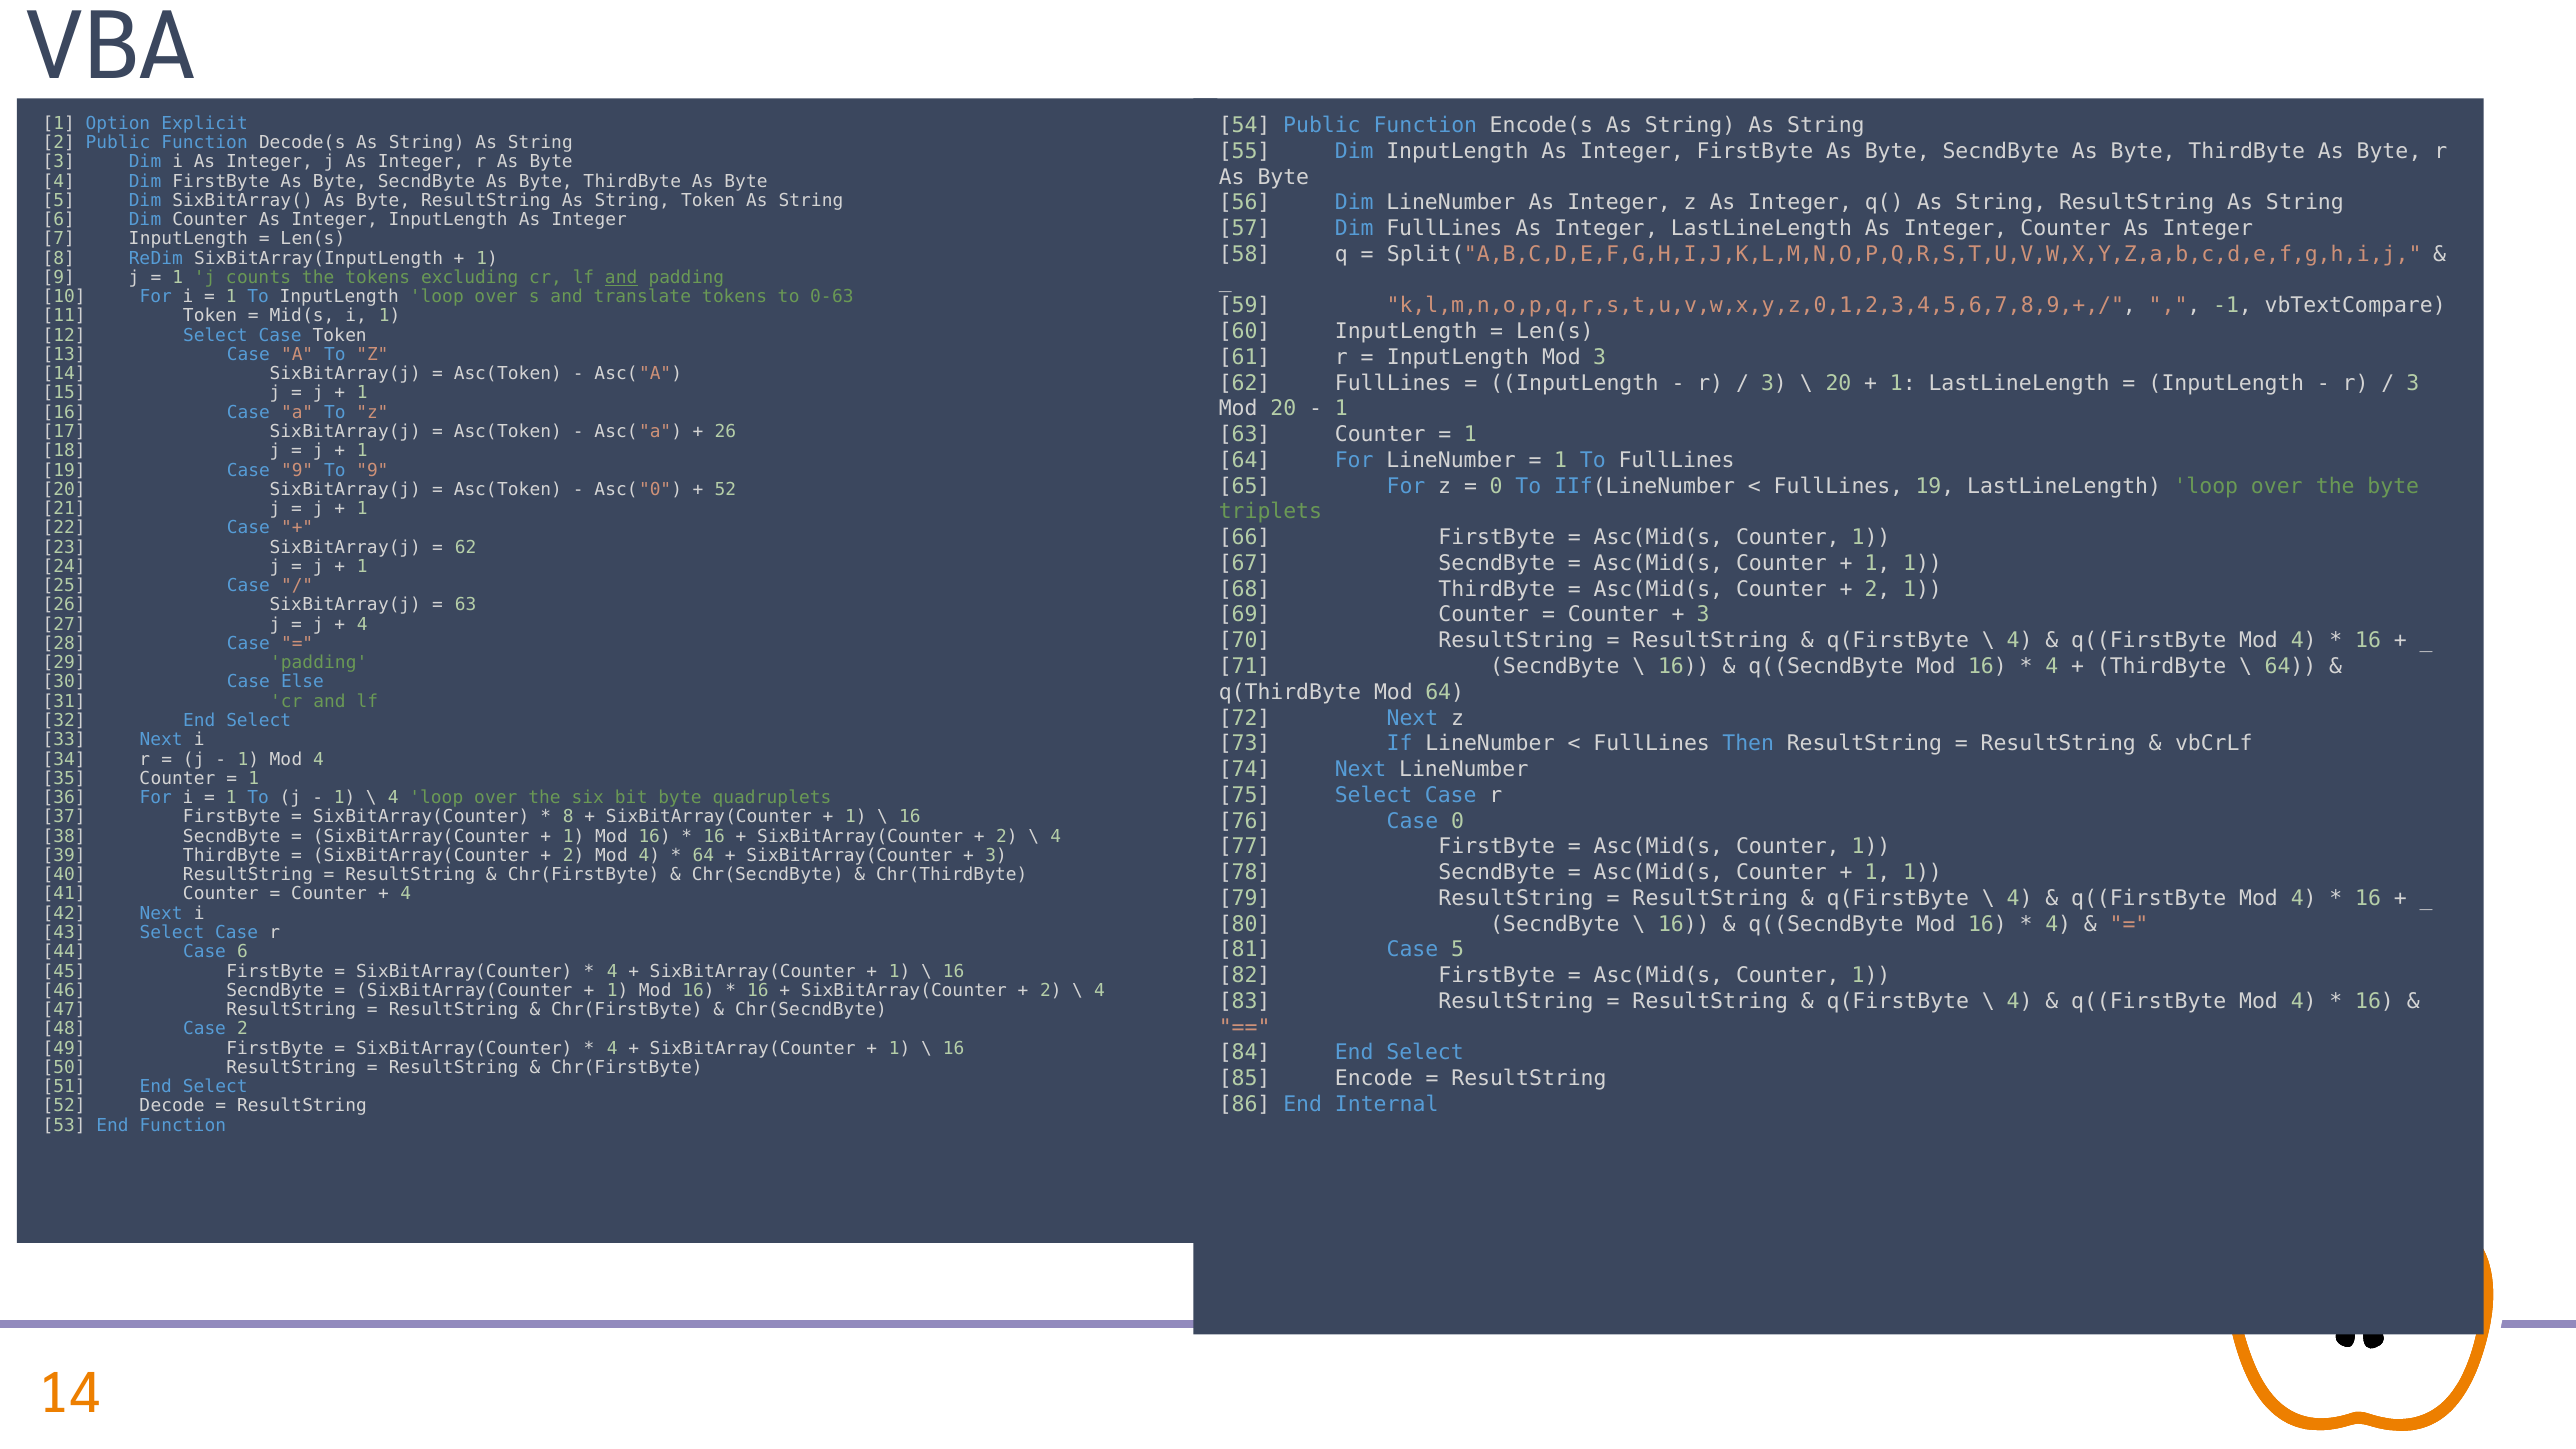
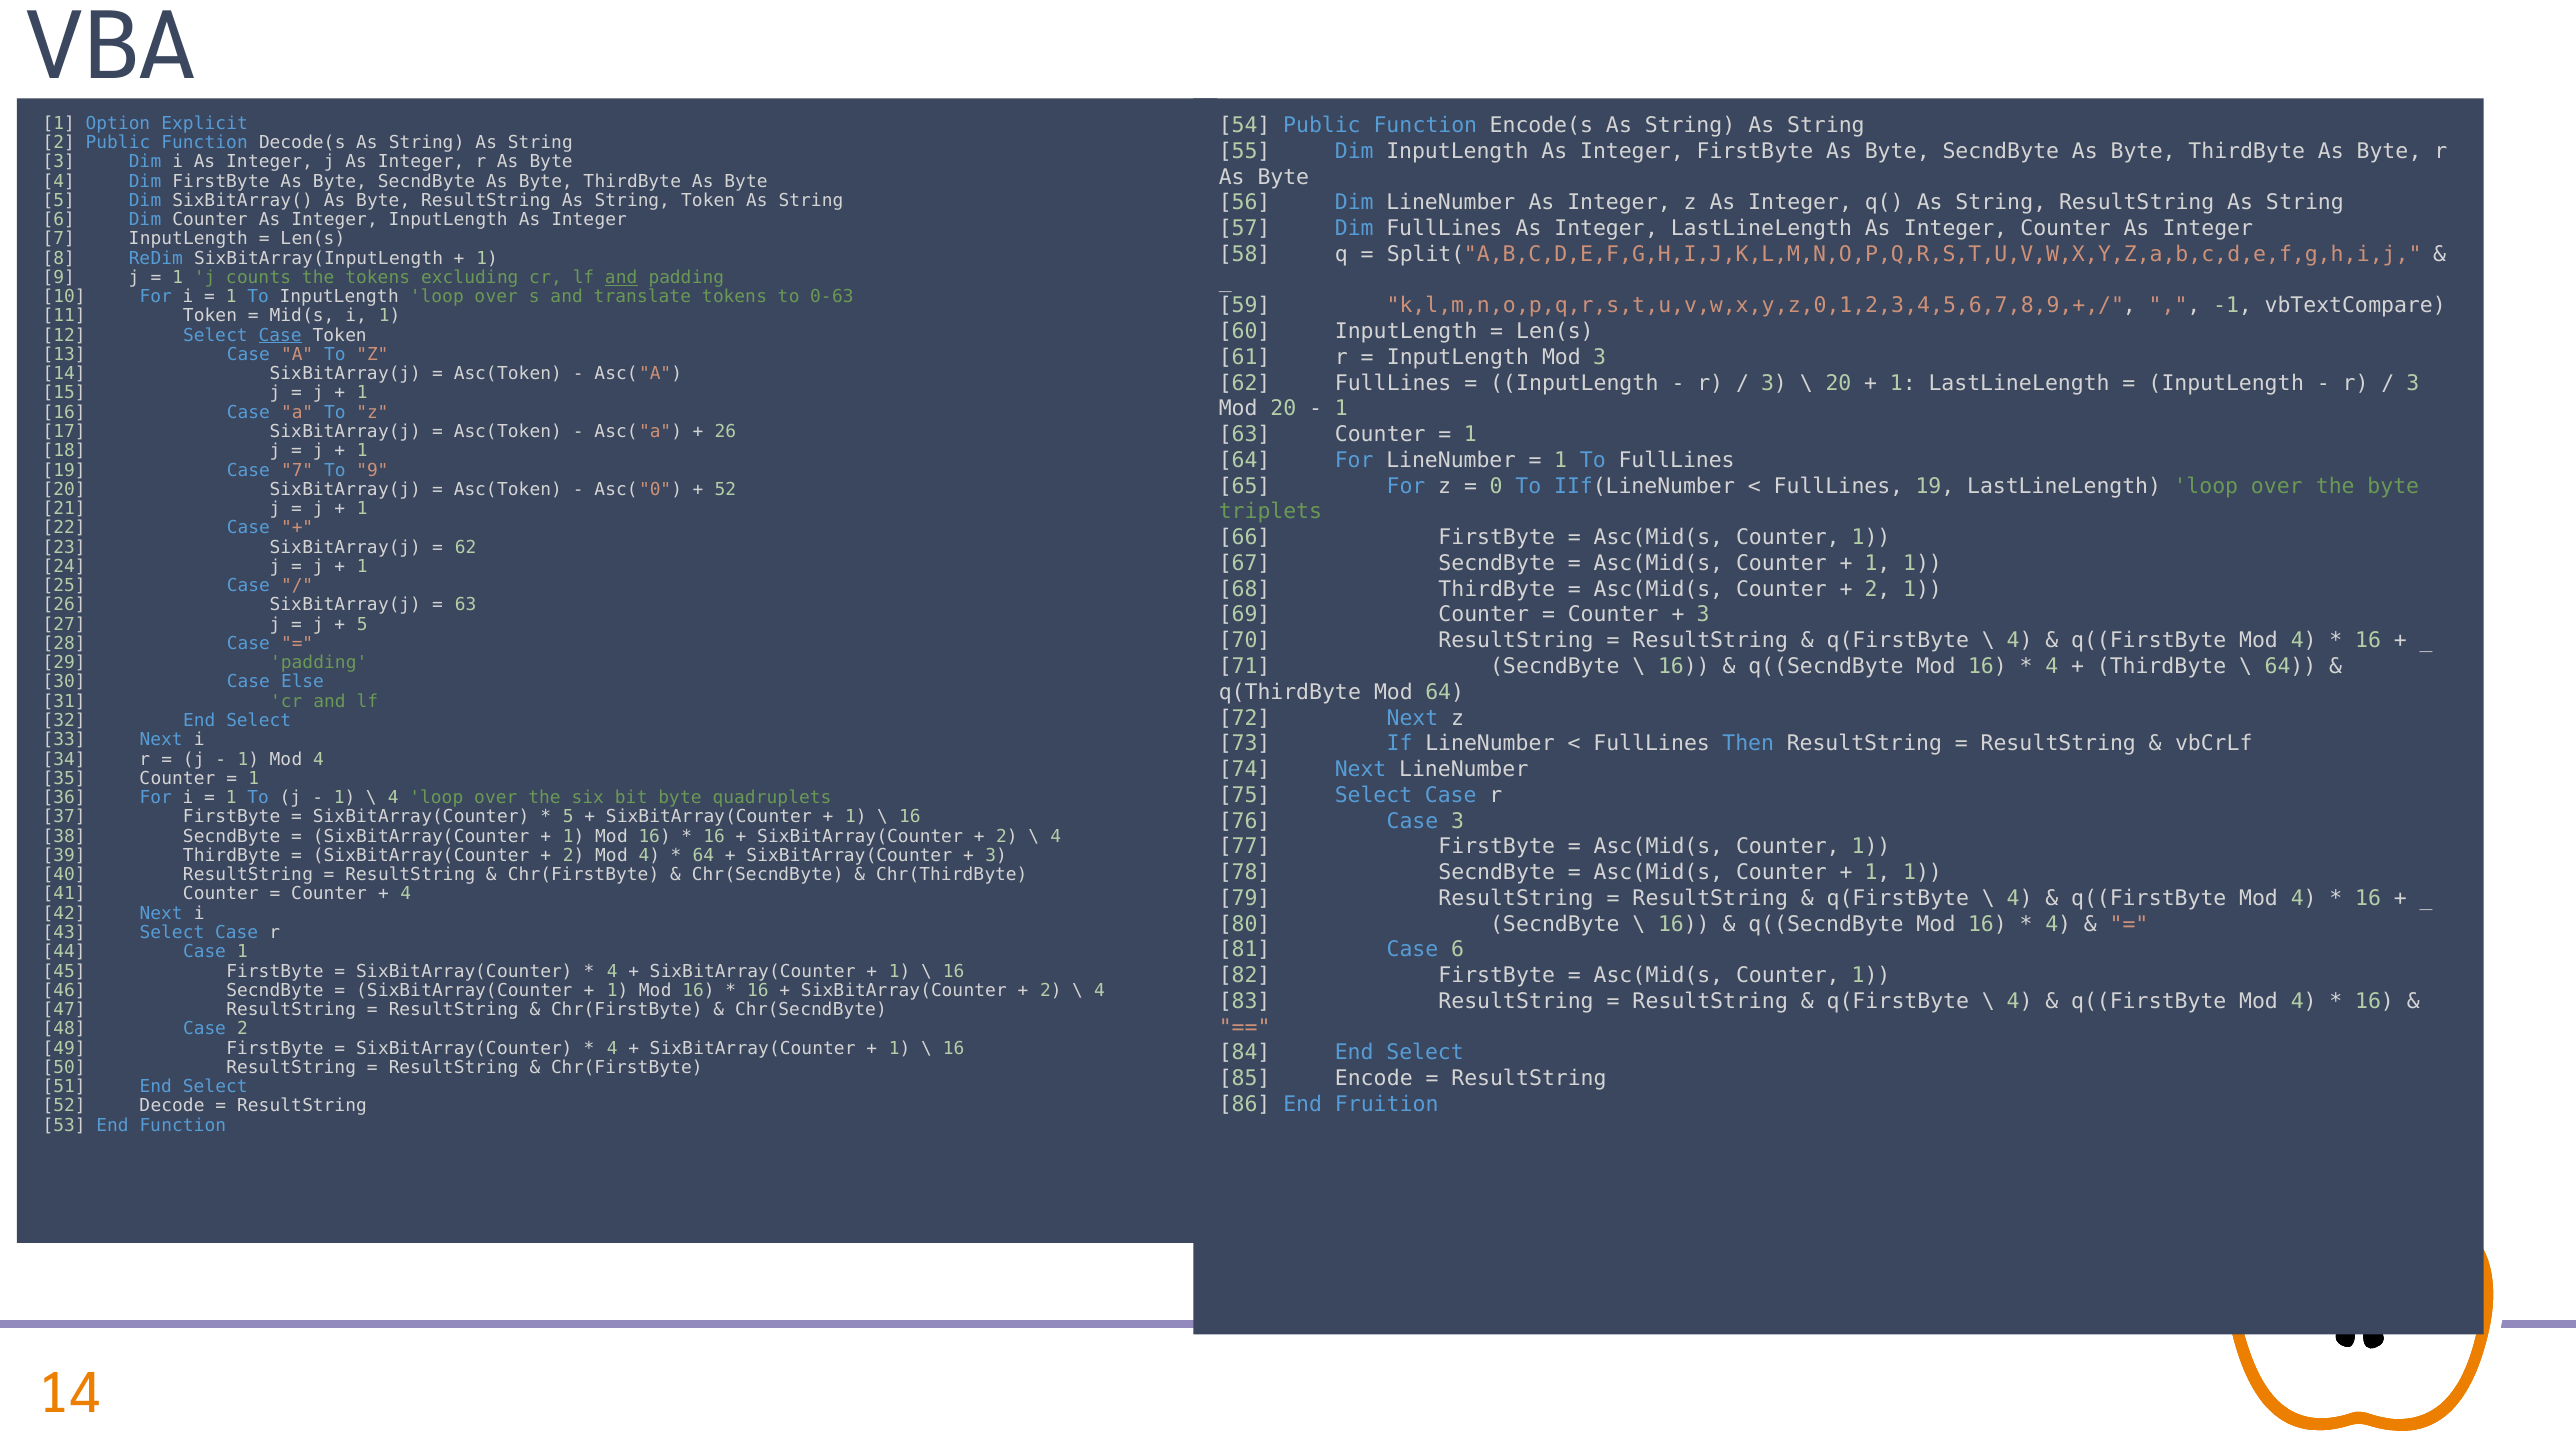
Case at (280, 335) underline: none -> present
Case 9: 9 -> 7
4 at (362, 624): 4 -> 5
8 at (568, 817): 8 -> 5
Case 0: 0 -> 3
Case 5: 5 -> 6
Case 6: 6 -> 1
Internal: Internal -> Fruition
